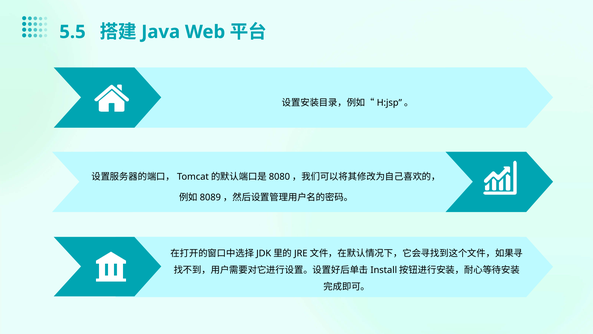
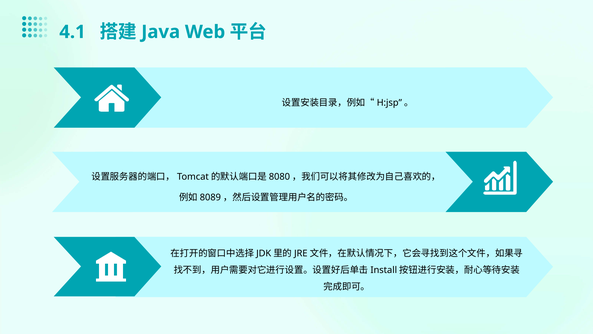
5.5: 5.5 -> 4.1
